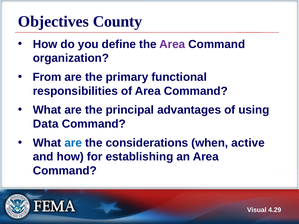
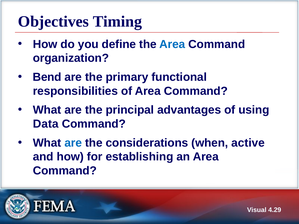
County: County -> Timing
Area at (172, 44) colour: purple -> blue
From: From -> Bend
